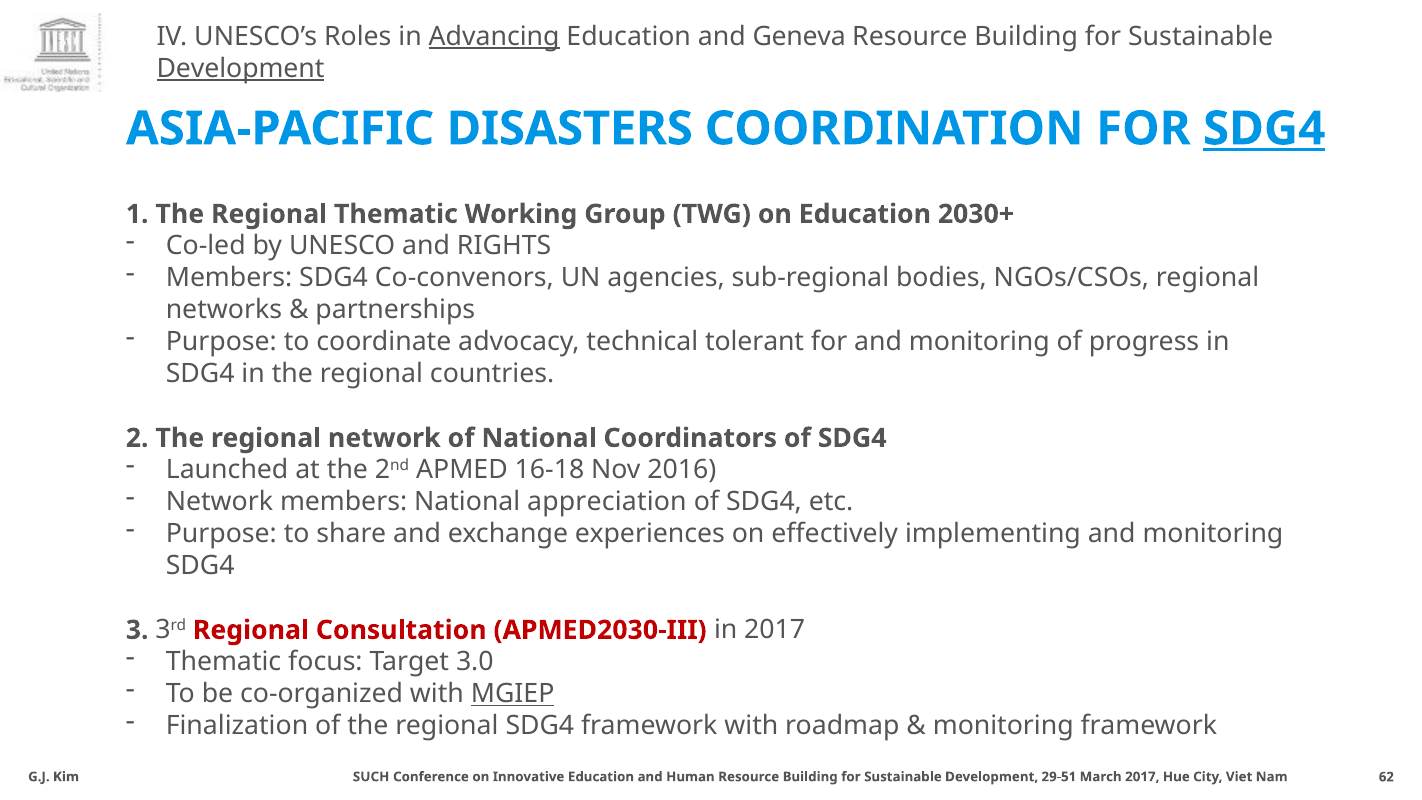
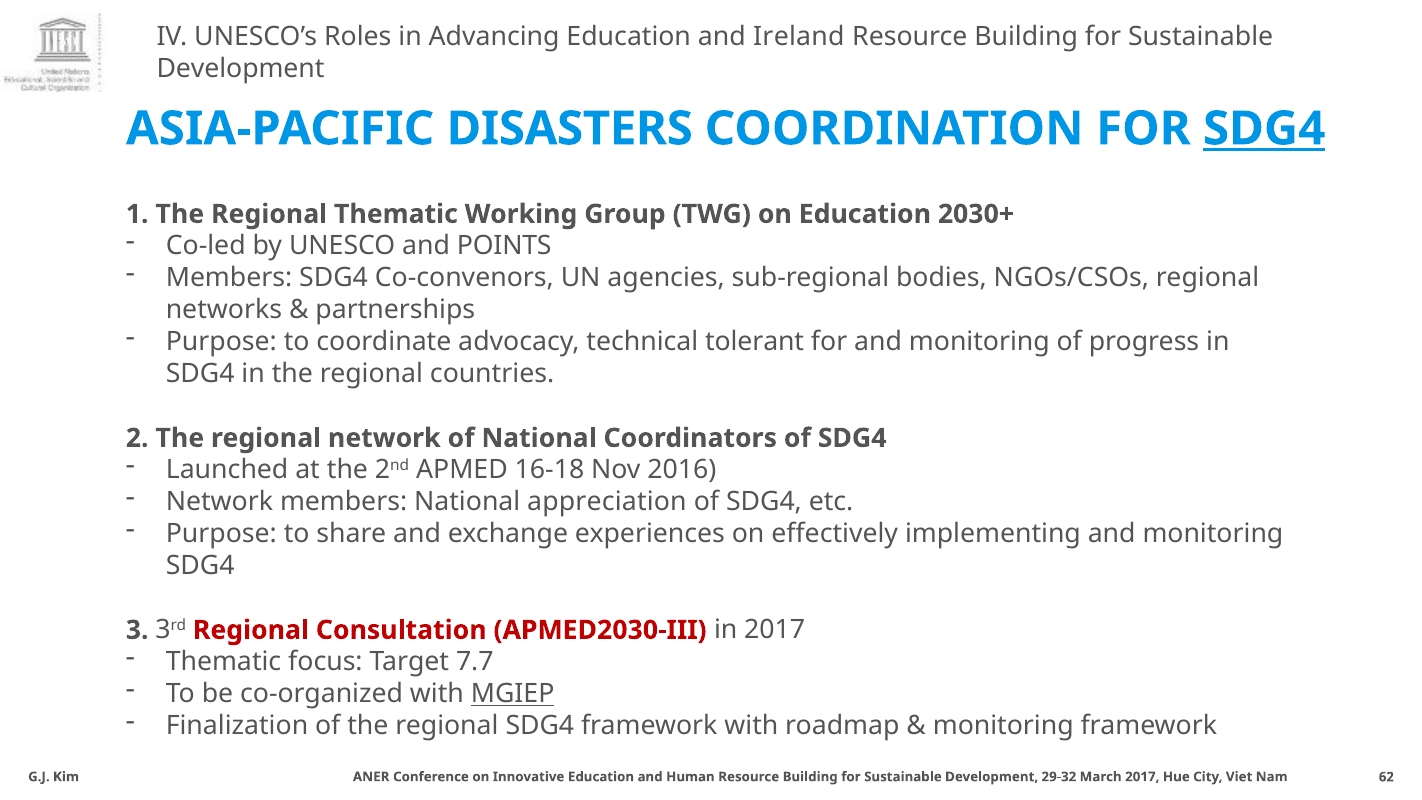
Advancing underline: present -> none
Geneva: Geneva -> Ireland
Development at (241, 69) underline: present -> none
RIGHTS: RIGHTS -> POINTS
3.0: 3.0 -> 7.7
SUCH: SUCH -> ANER
29-51: 29-51 -> 29-32
